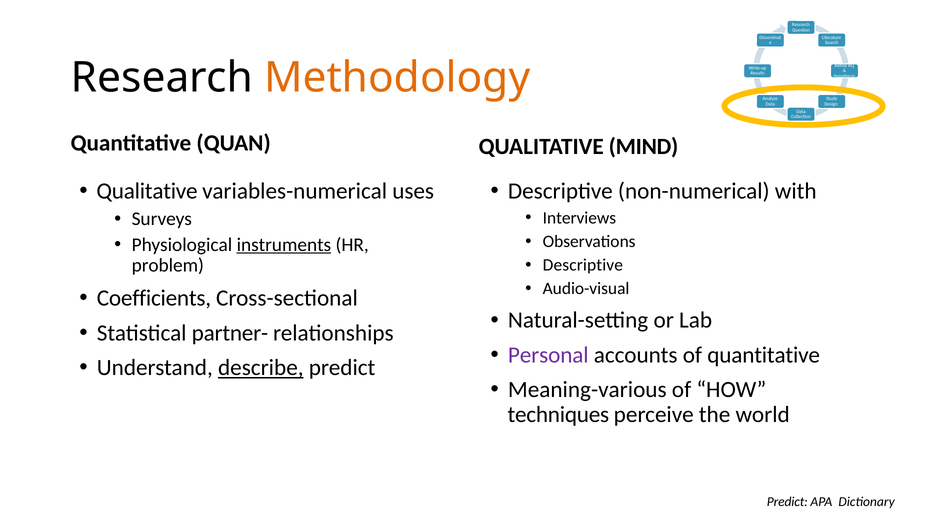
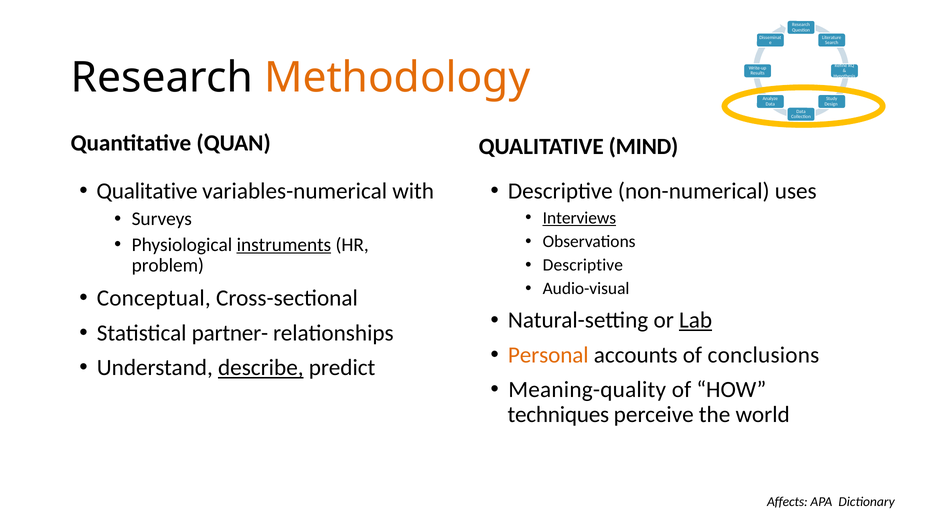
uses: uses -> with
with: with -> uses
Interviews underline: none -> present
Coefficients: Coefficients -> Conceptual
Lab underline: none -> present
Personal colour: purple -> orange
of quantitative: quantitative -> conclusions
Meaning-various: Meaning-various -> Meaning-quality
Predict at (787, 502): Predict -> Affects
